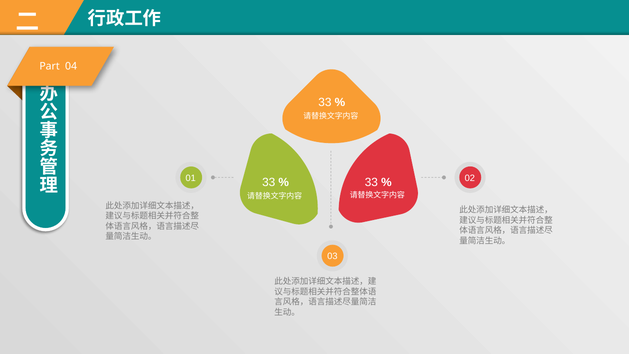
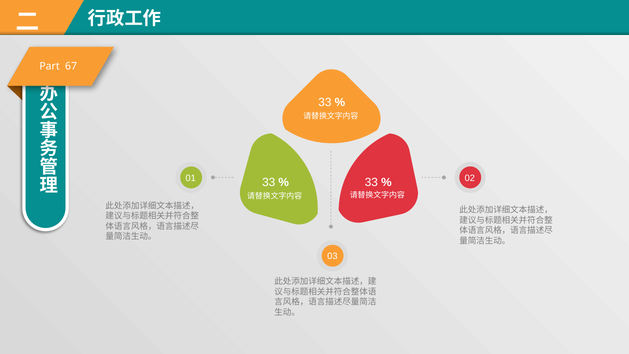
04: 04 -> 67
